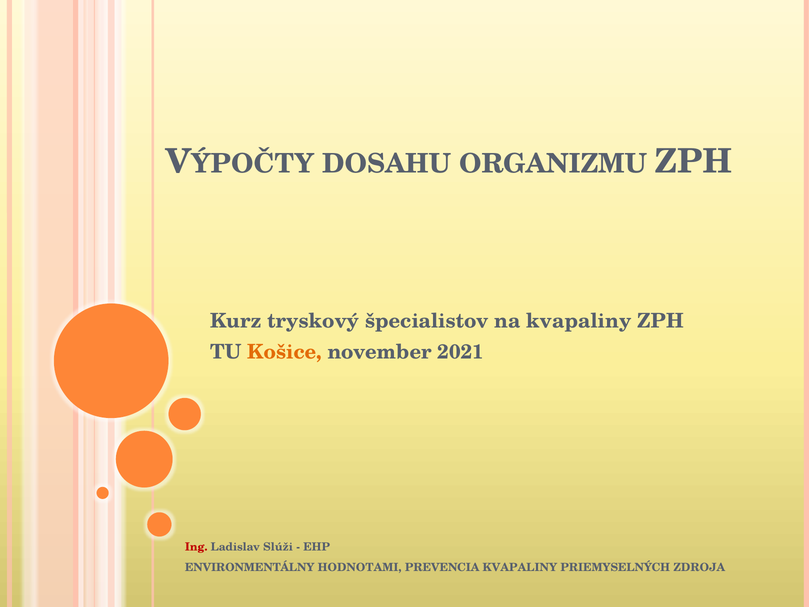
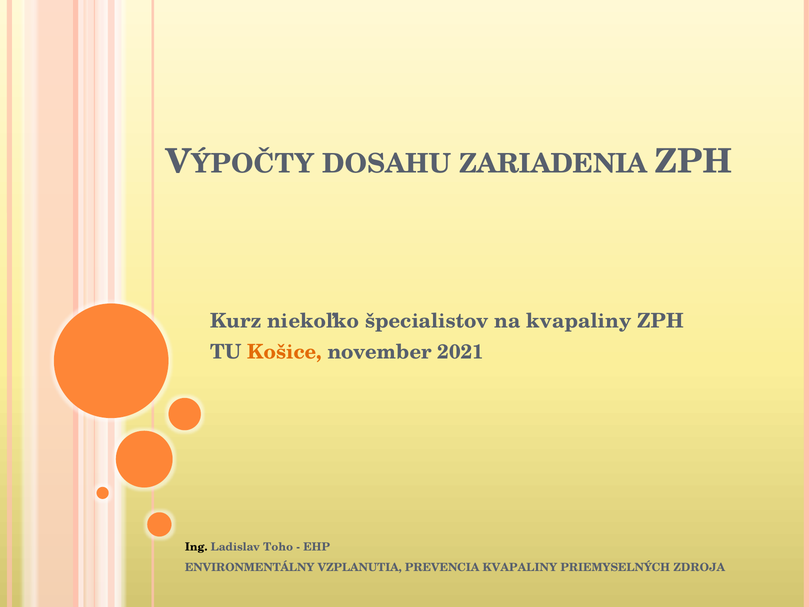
ORGANIZMU: ORGANIZMU -> ZARIADENIA
tryskový: tryskový -> niekoľko
Ing colour: red -> black
Slúži: Slúži -> Toho
HODNOTAMI: HODNOTAMI -> VZPLANUTIA
